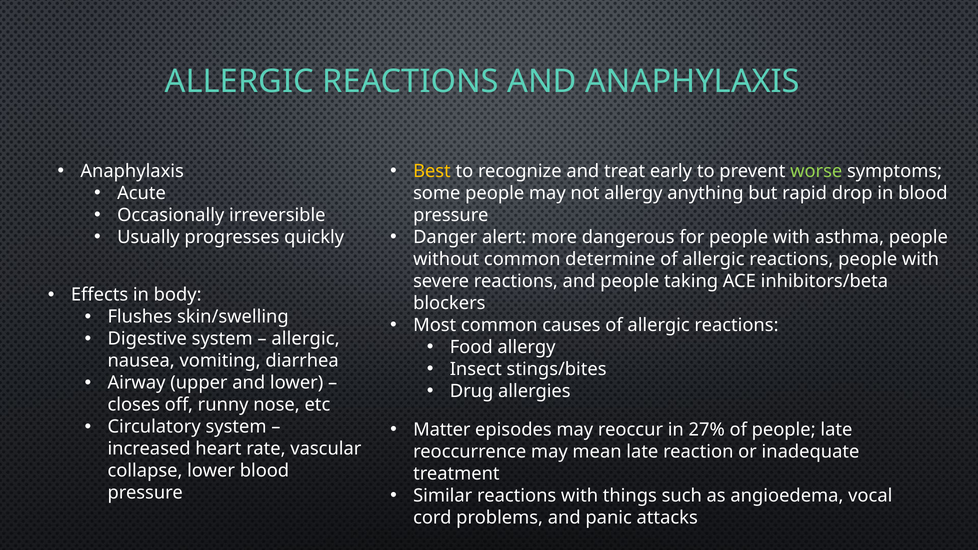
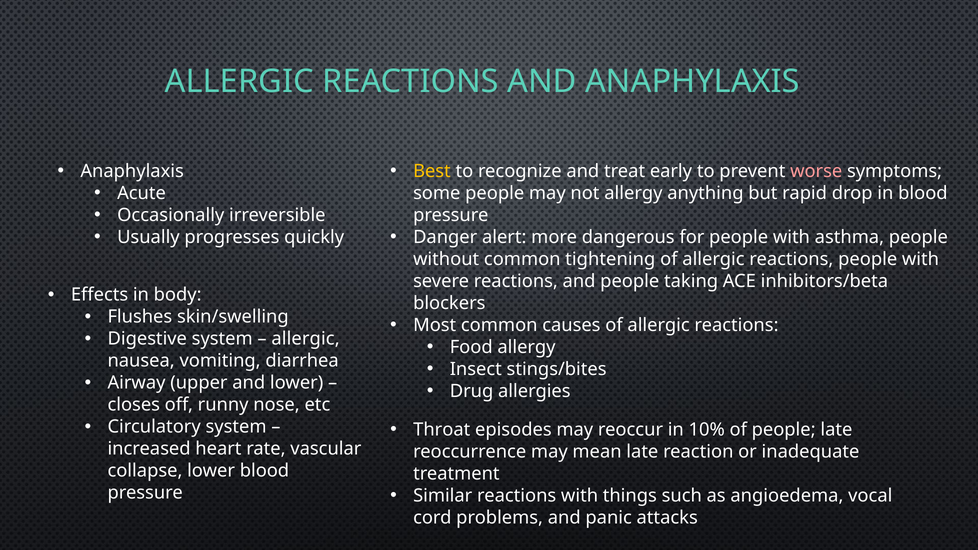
worse colour: light green -> pink
determine: determine -> tightening
Matter: Matter -> Throat
27%: 27% -> 10%
